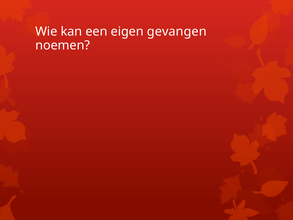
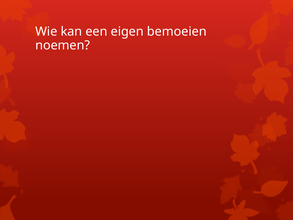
gevangen: gevangen -> bemoeien
